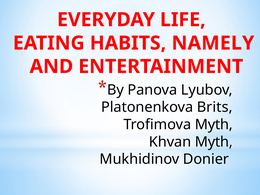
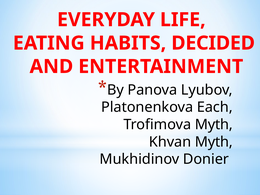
NAMELY: NAMELY -> DECIDED
Brits: Brits -> Each
